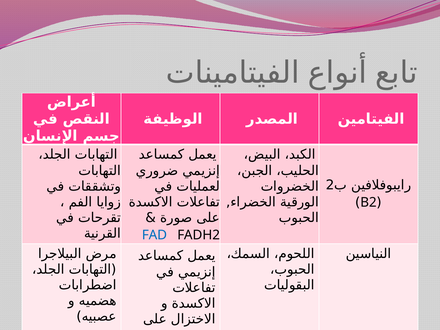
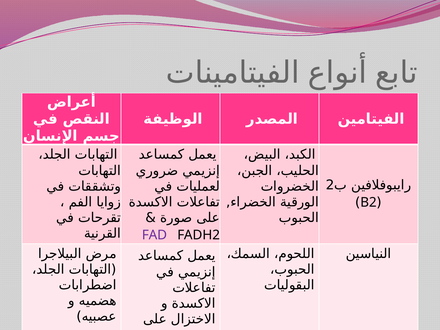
FAD colour: blue -> purple
